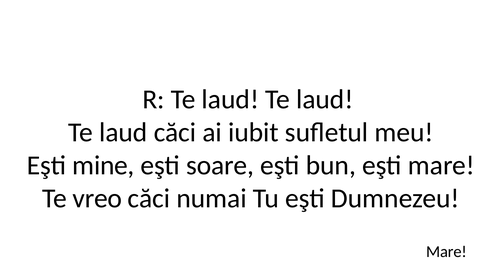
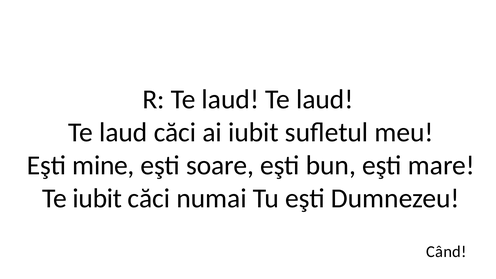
Te vreo: vreo -> iubit
Mare at (447, 252): Mare -> Când
